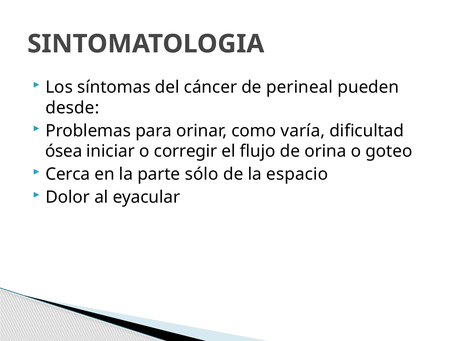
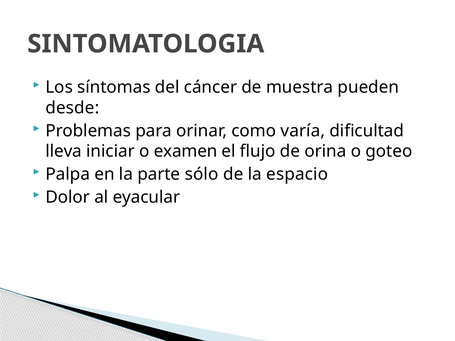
perineal: perineal -> muestra
ósea: ósea -> lleva
corregir: corregir -> examen
Cerca: Cerca -> Palpa
